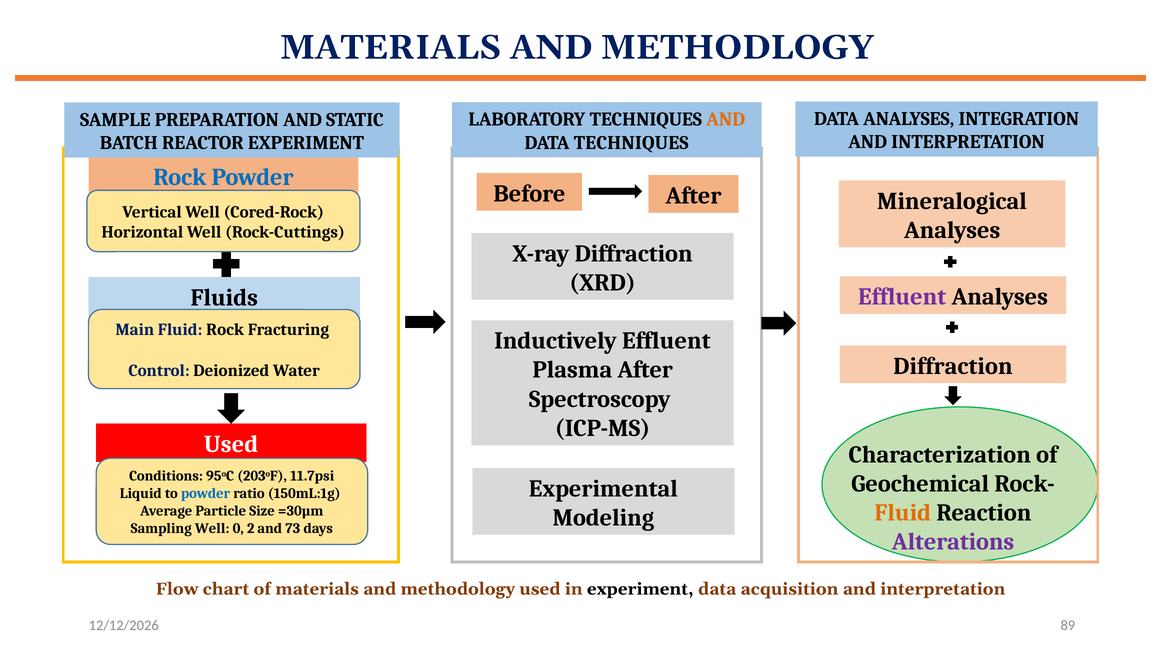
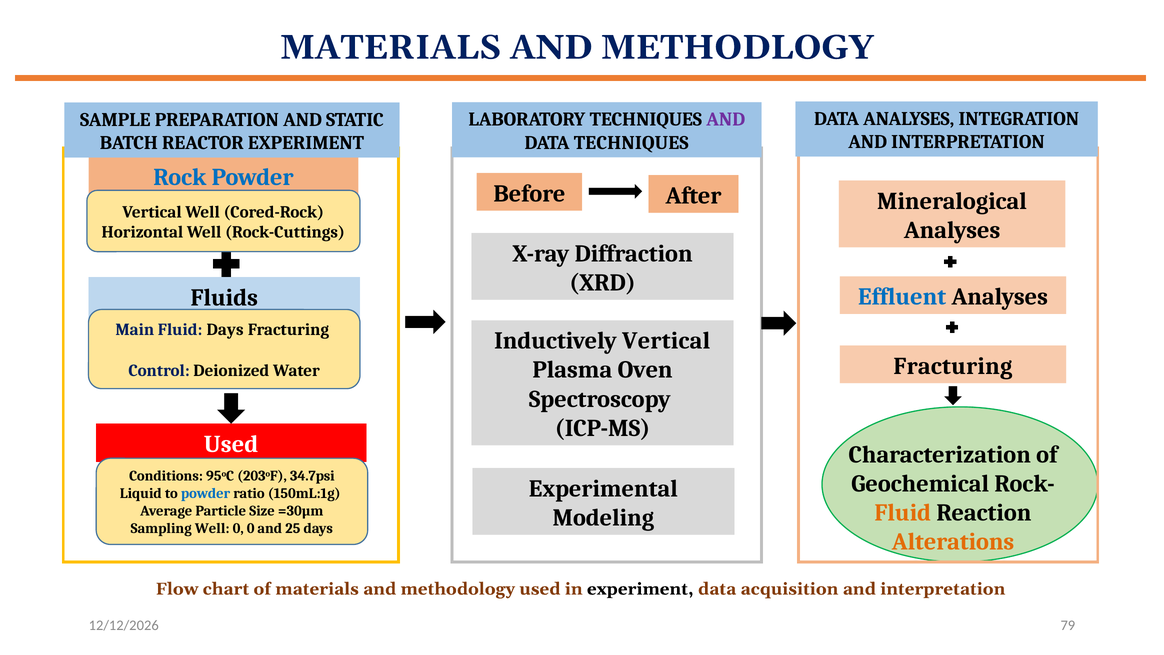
AND at (726, 119) colour: orange -> purple
Effluent at (902, 297) colour: purple -> blue
Fluid Rock: Rock -> Days
Inductively Effluent: Effluent -> Vertical
Diffraction at (953, 366): Diffraction -> Fracturing
Plasma After: After -> Oven
11.7psi: 11.7psi -> 34.7psi
0 2: 2 -> 0
73: 73 -> 25
Alterations colour: purple -> orange
89: 89 -> 79
